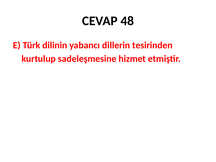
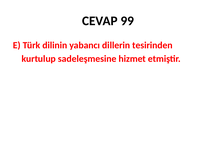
48: 48 -> 99
